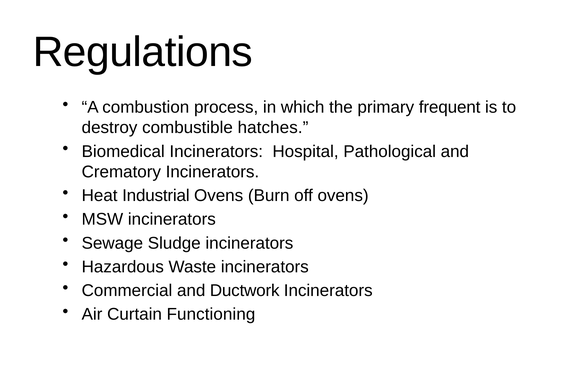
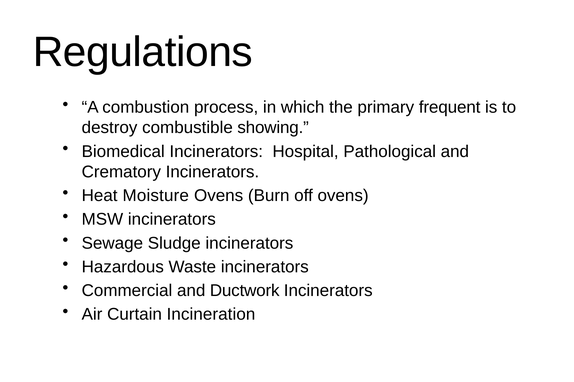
hatches: hatches -> showing
Industrial: Industrial -> Moisture
Functioning: Functioning -> Incineration
